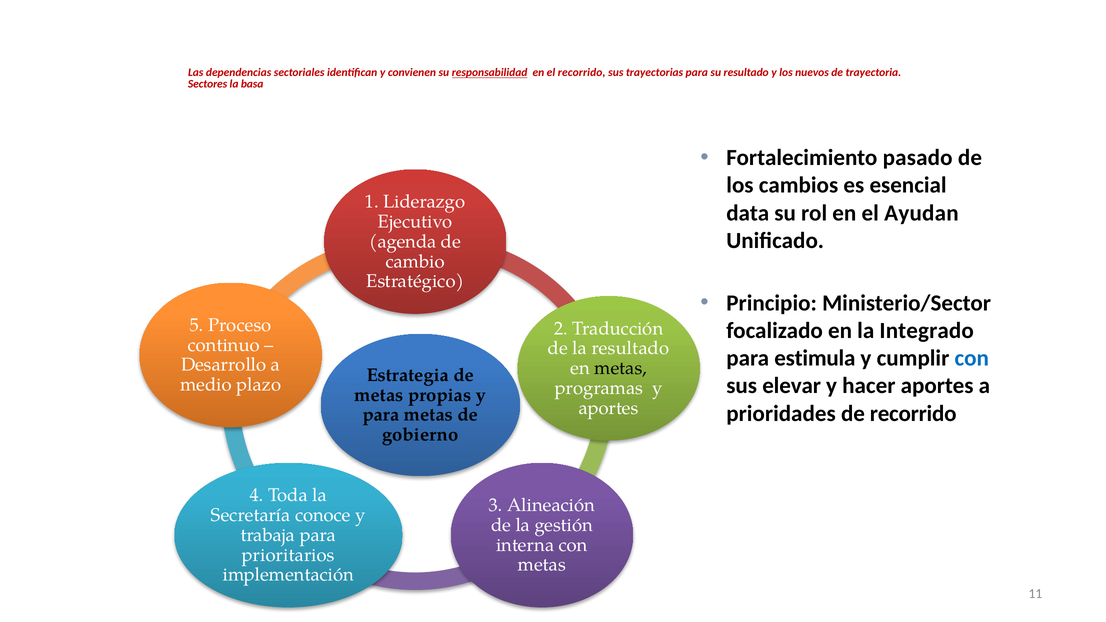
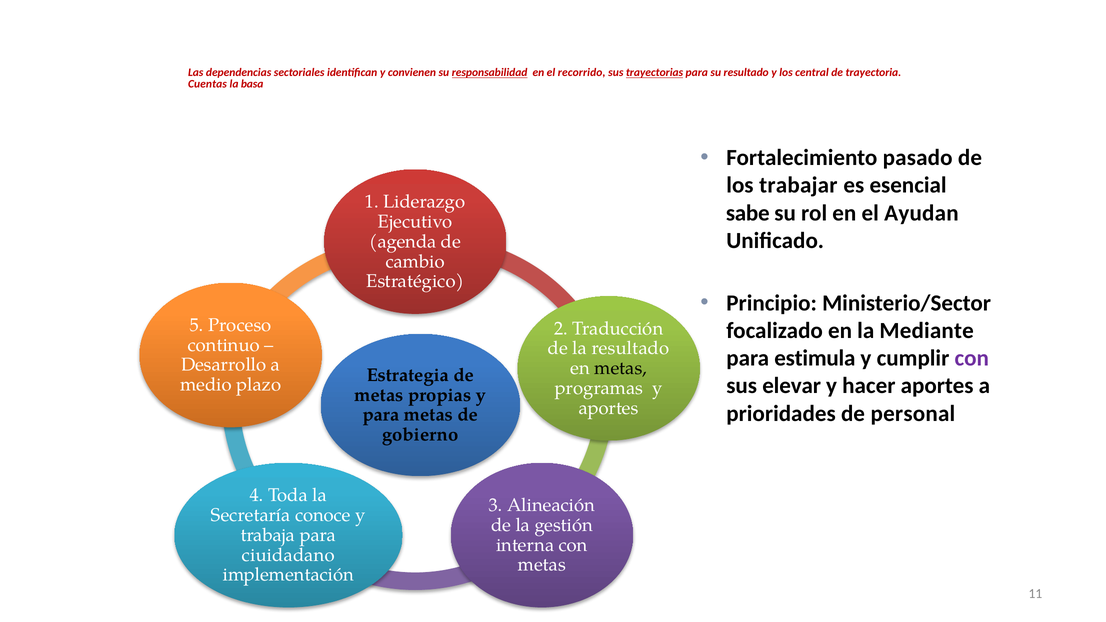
trayectorias underline: none -> present
nuevos: nuevos -> central
Sectores: Sectores -> Cuentas
cambios: cambios -> trabajar
data: data -> sabe
Integrado: Integrado -> Mediante
con at (972, 358) colour: blue -> purple
de recorrido: recorrido -> personal
prioritarios: prioritarios -> ciuidadano
